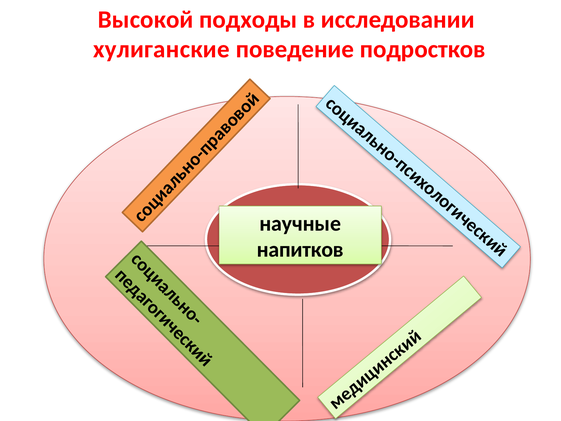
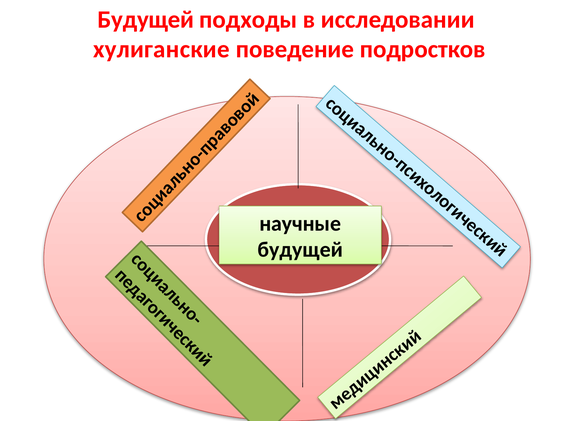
Высокой at (146, 19): Высокой -> Будущей
напитков at (300, 250): напитков -> будущей
